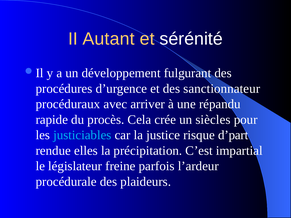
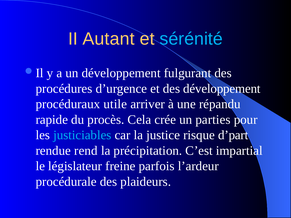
sérénité colour: white -> light blue
des sanctionnateur: sanctionnateur -> développement
avec: avec -> utile
siècles: siècles -> parties
elles: elles -> rend
